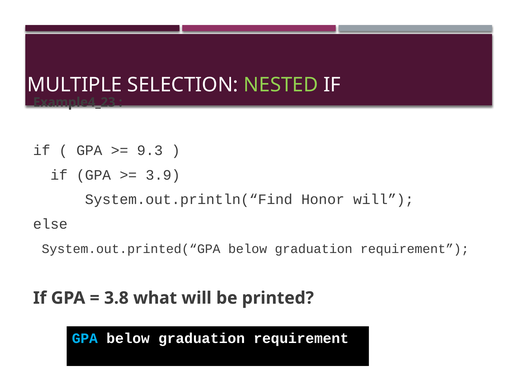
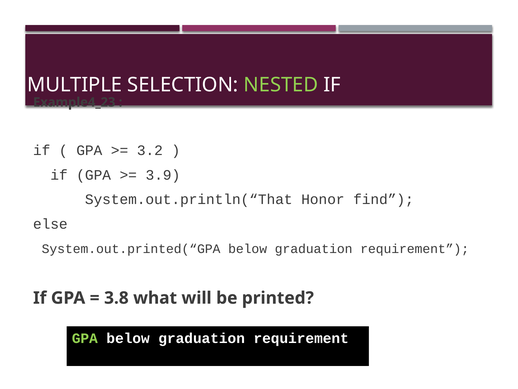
9.3: 9.3 -> 3.2
System.out.println(“Find: System.out.println(“Find -> System.out.println(“That
Honor will: will -> find
GPA at (85, 338) colour: light blue -> light green
